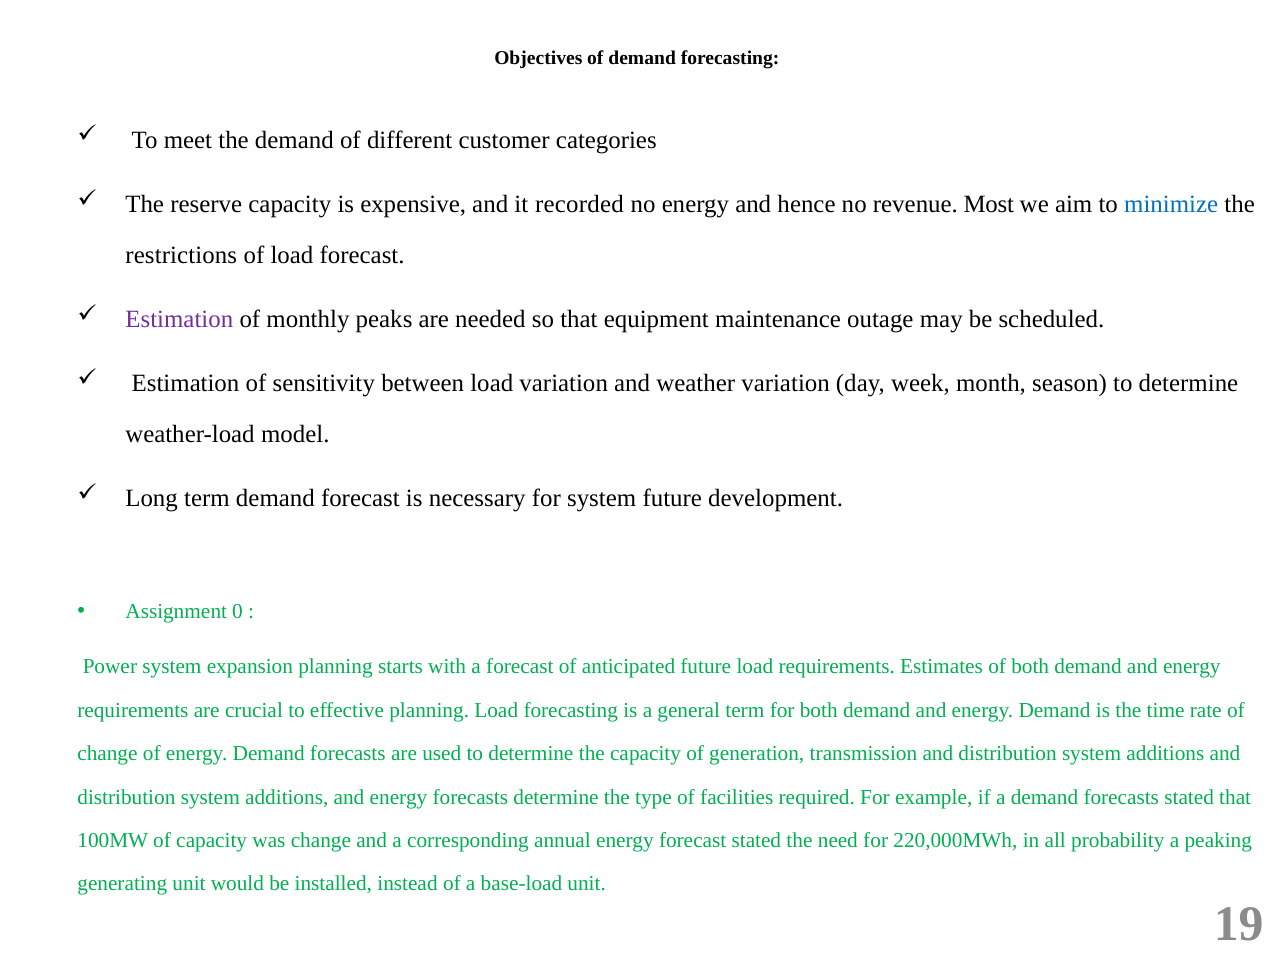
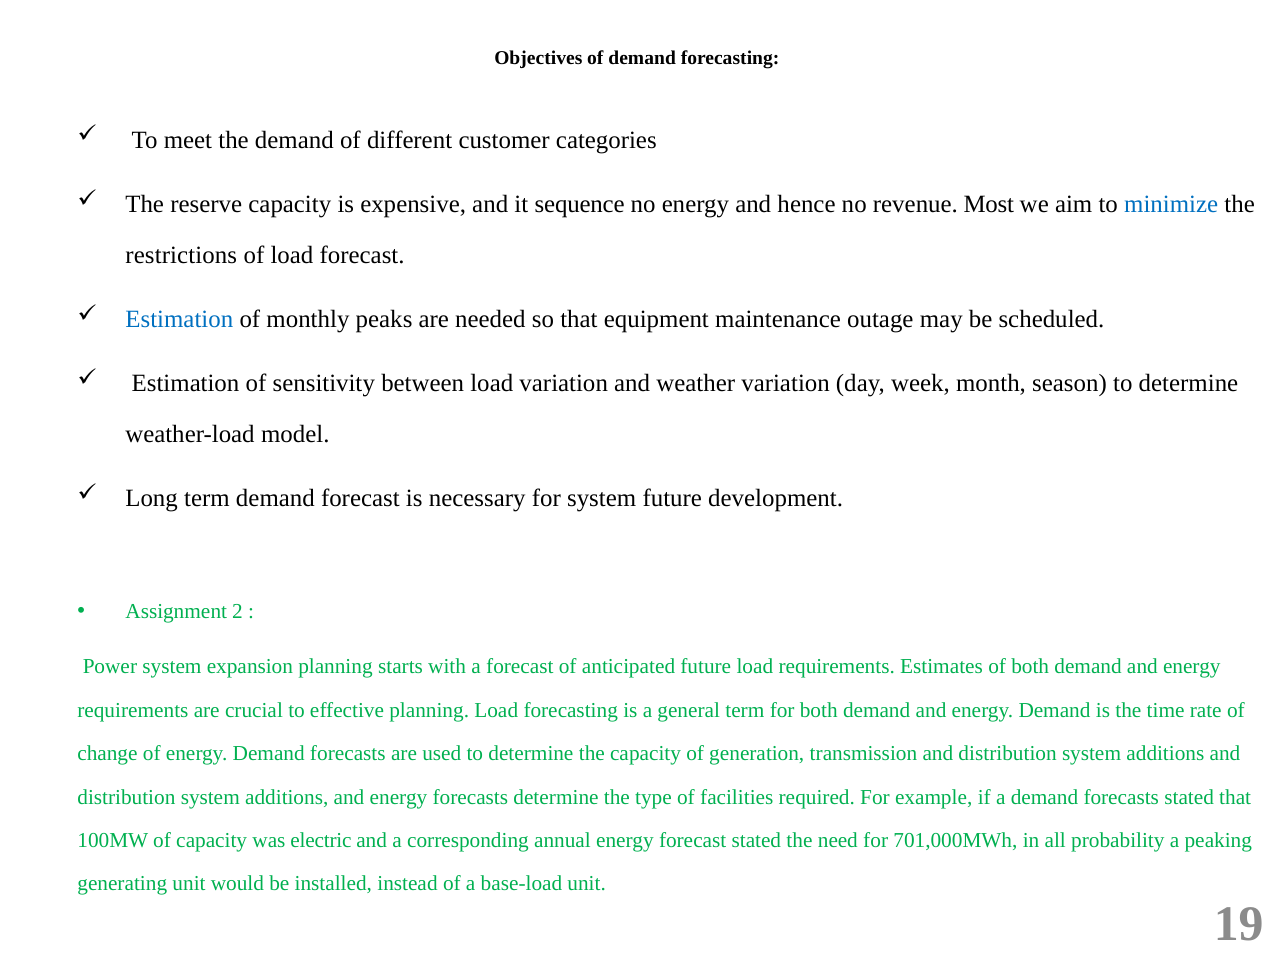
recorded: recorded -> sequence
Estimation at (179, 319) colour: purple -> blue
0: 0 -> 2
was change: change -> electric
220,000MWh: 220,000MWh -> 701,000MWh
